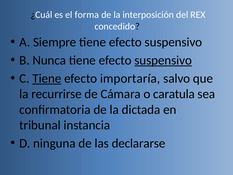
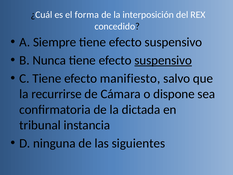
Tiene at (47, 78) underline: present -> none
importaría: importaría -> manifiesto
caratula: caratula -> dispone
declararse: declararse -> siguientes
